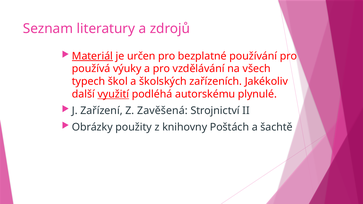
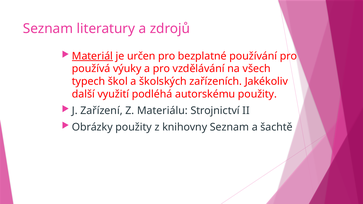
využití underline: present -> none
autorskému plynulé: plynulé -> použity
Zavěšená: Zavěšená -> Materiálu
knihovny Poštách: Poštách -> Seznam
